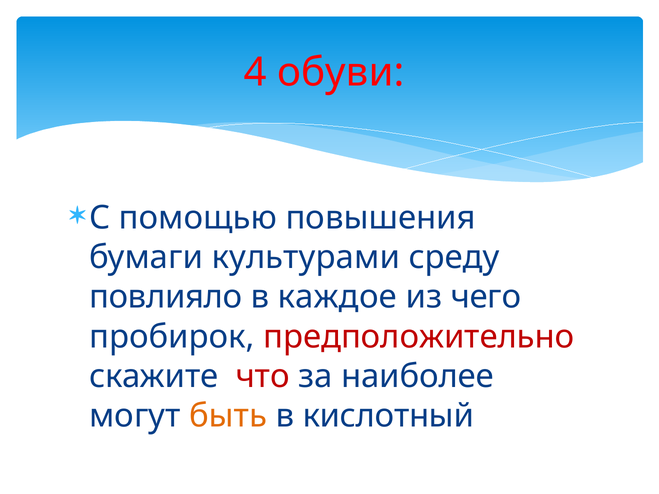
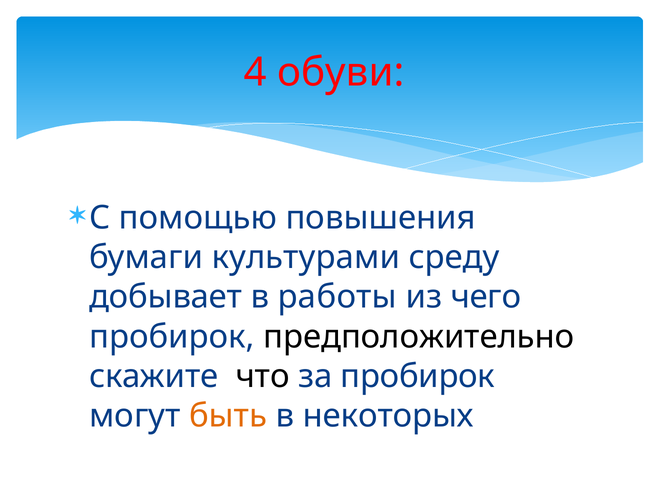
повлияло: повлияло -> добывает
каждое: каждое -> работы
предположительно colour: red -> black
что colour: red -> black
за наиболее: наиболее -> пробирок
кислотный: кислотный -> некоторых
